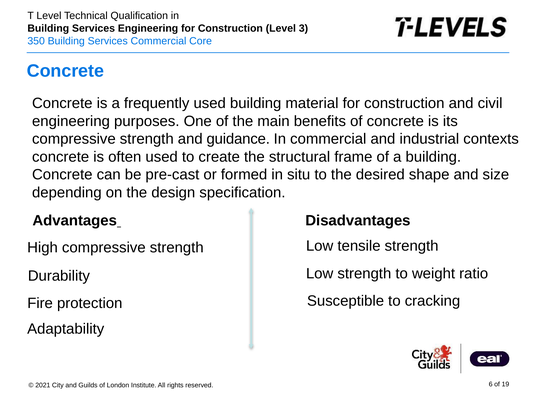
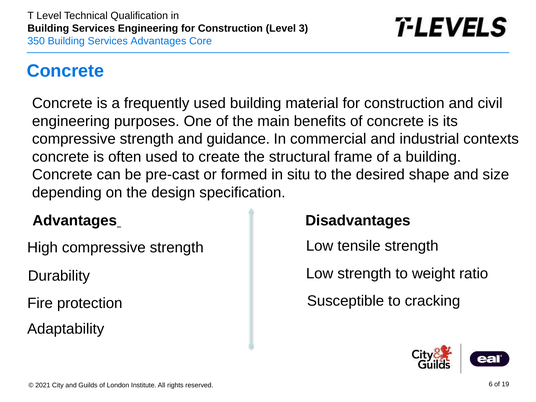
Commercial at (159, 41): Commercial -> Advantages
